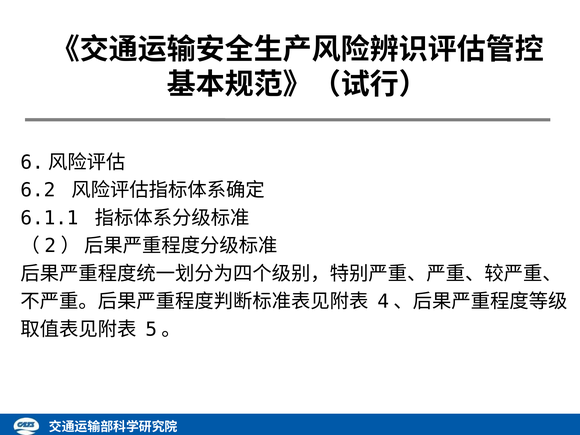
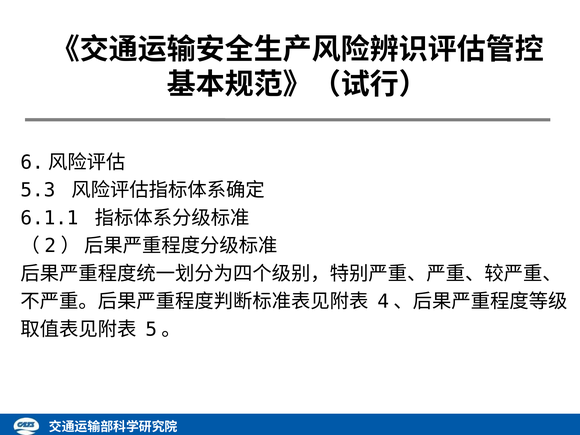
6.2: 6.2 -> 5.3
